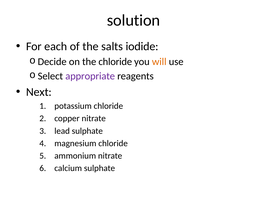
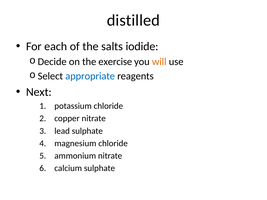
solution: solution -> distilled
the chloride: chloride -> exercise
appropriate colour: purple -> blue
